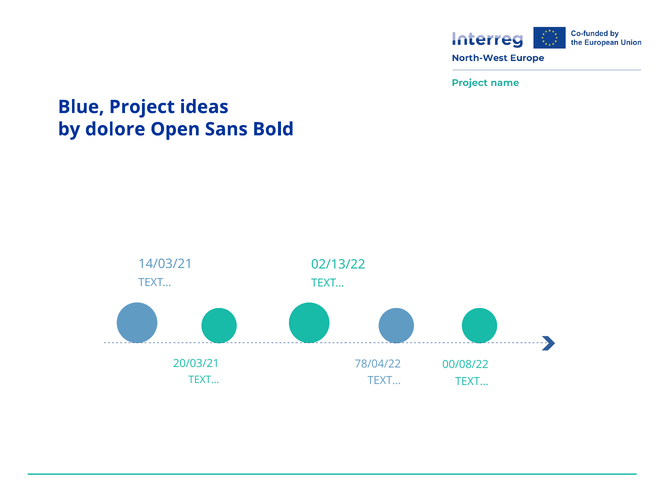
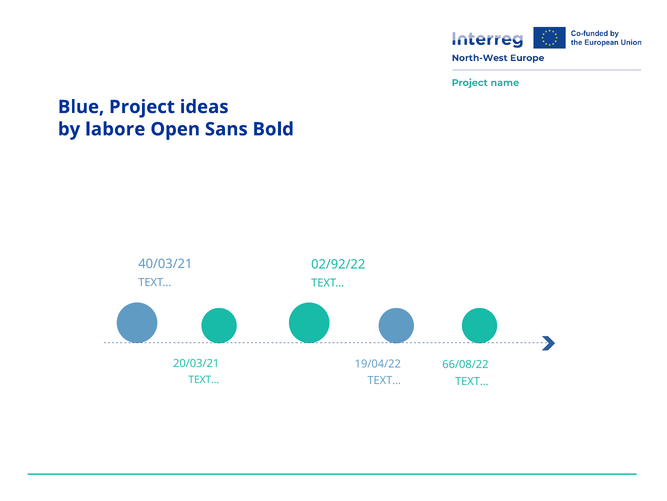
dolore: dolore -> labore
14/03/21: 14/03/21 -> 40/03/21
02/13/22: 02/13/22 -> 02/92/22
78/04/22: 78/04/22 -> 19/04/22
00/08/22: 00/08/22 -> 66/08/22
